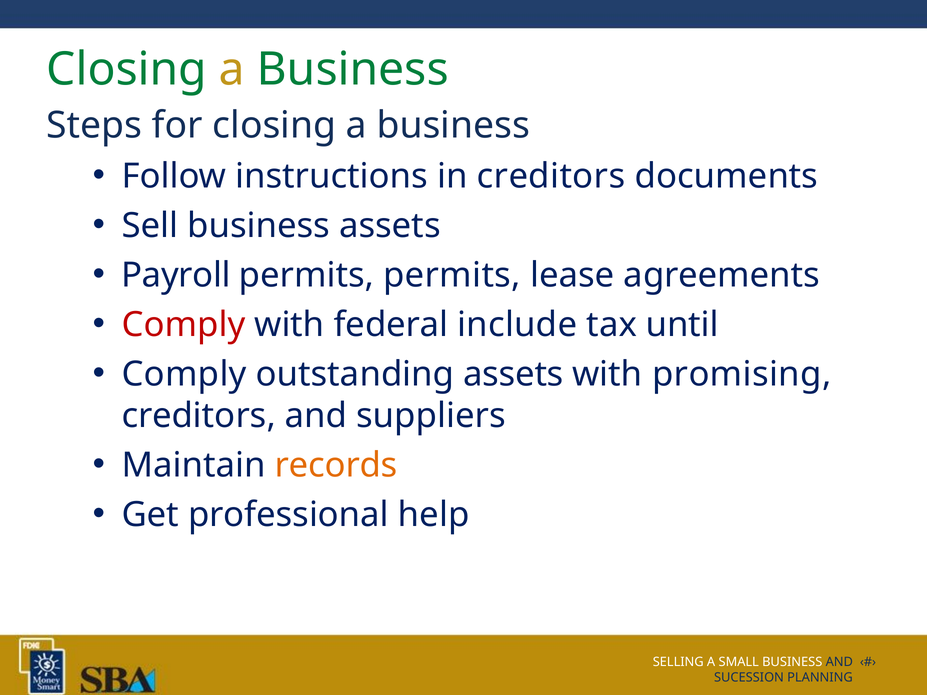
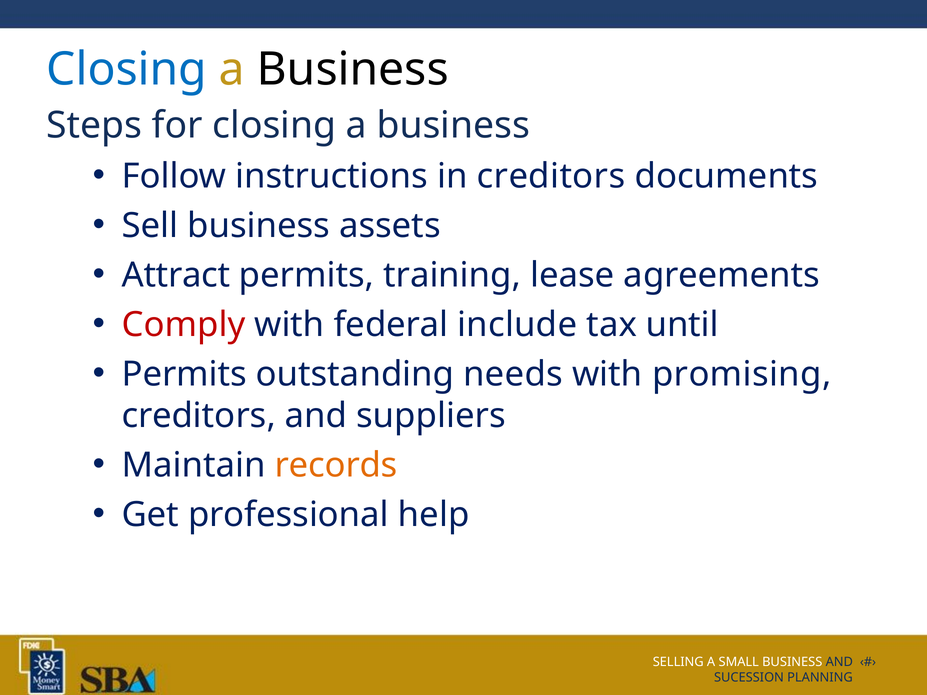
Closing at (127, 70) colour: green -> blue
Business at (353, 70) colour: green -> black
Payroll: Payroll -> Attract
permits permits: permits -> training
Comply at (184, 374): Comply -> Permits
outstanding assets: assets -> needs
